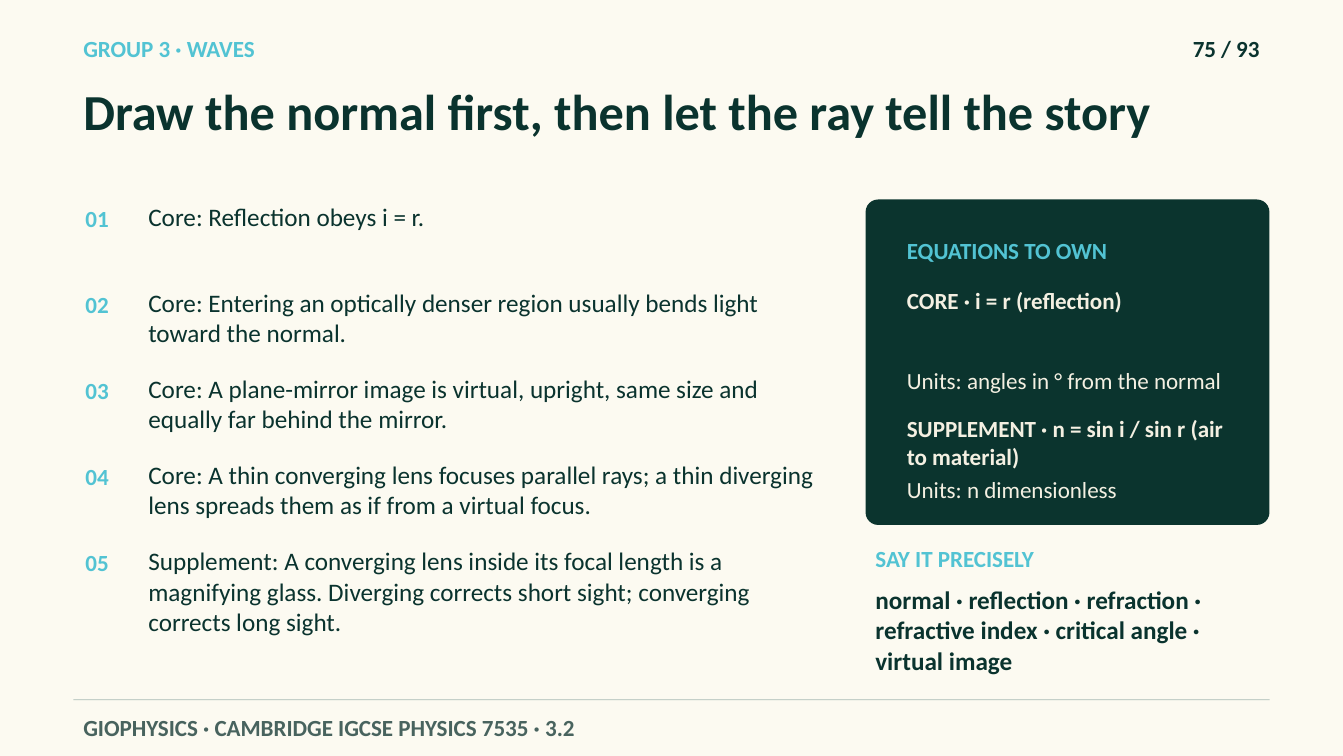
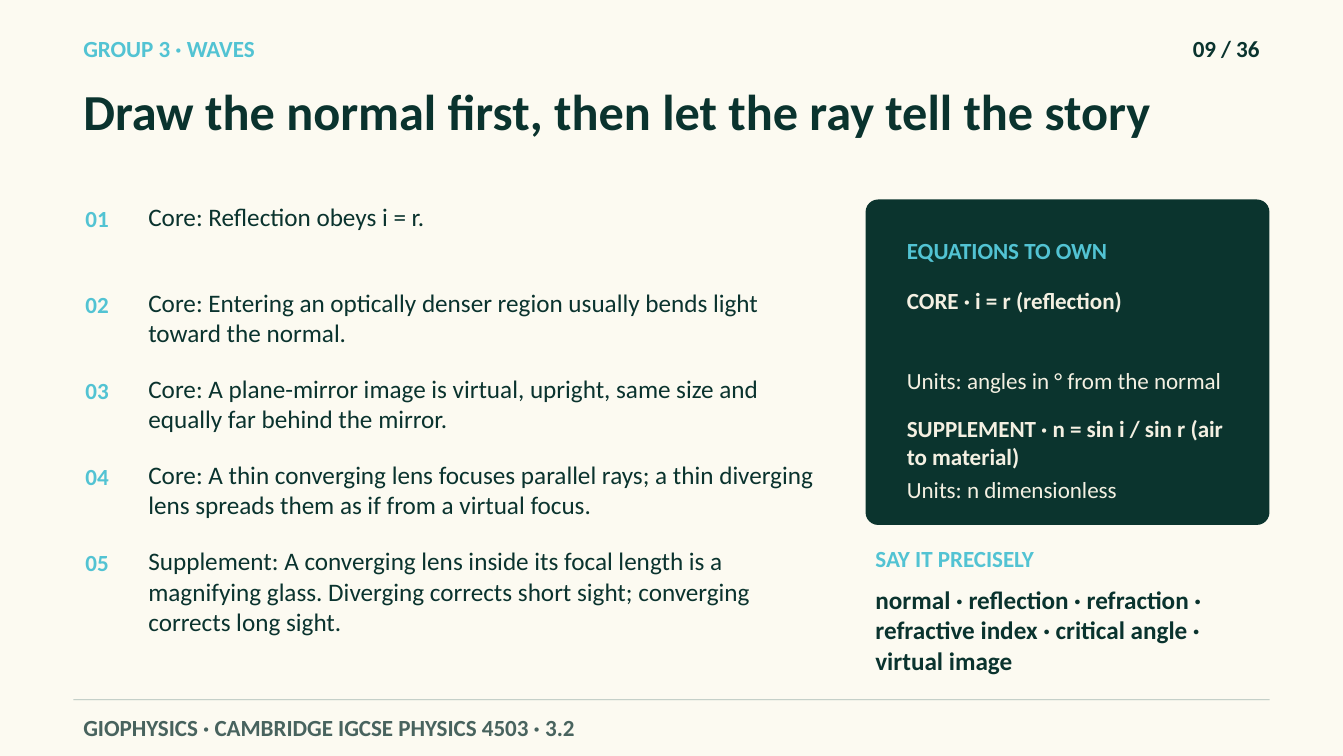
75: 75 -> 09
93: 93 -> 36
7535: 7535 -> 4503
